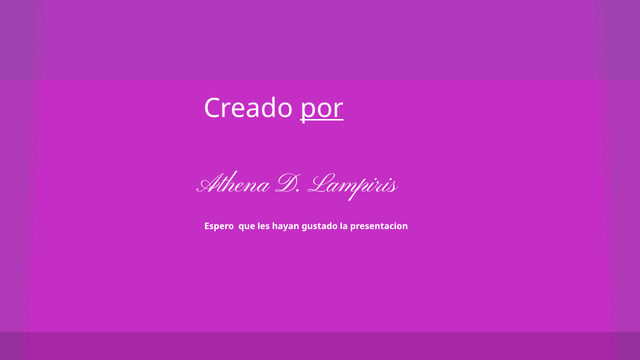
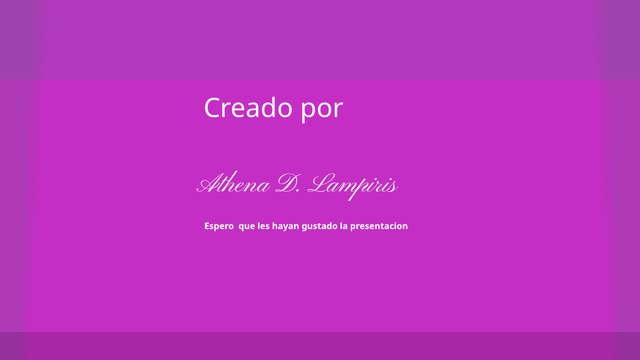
por underline: present -> none
